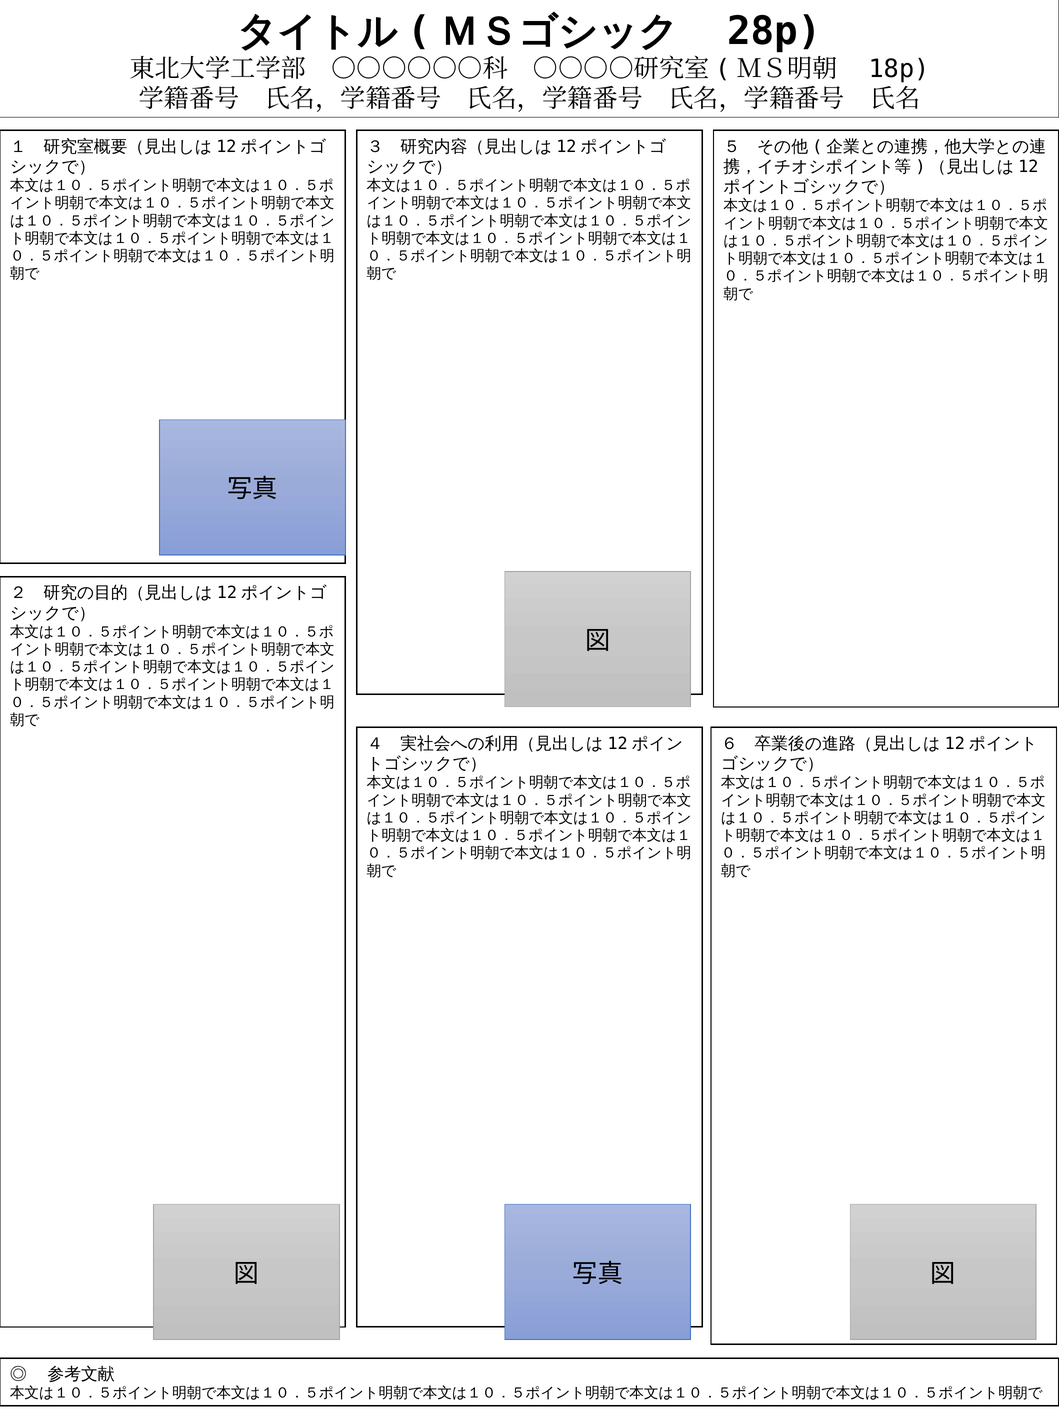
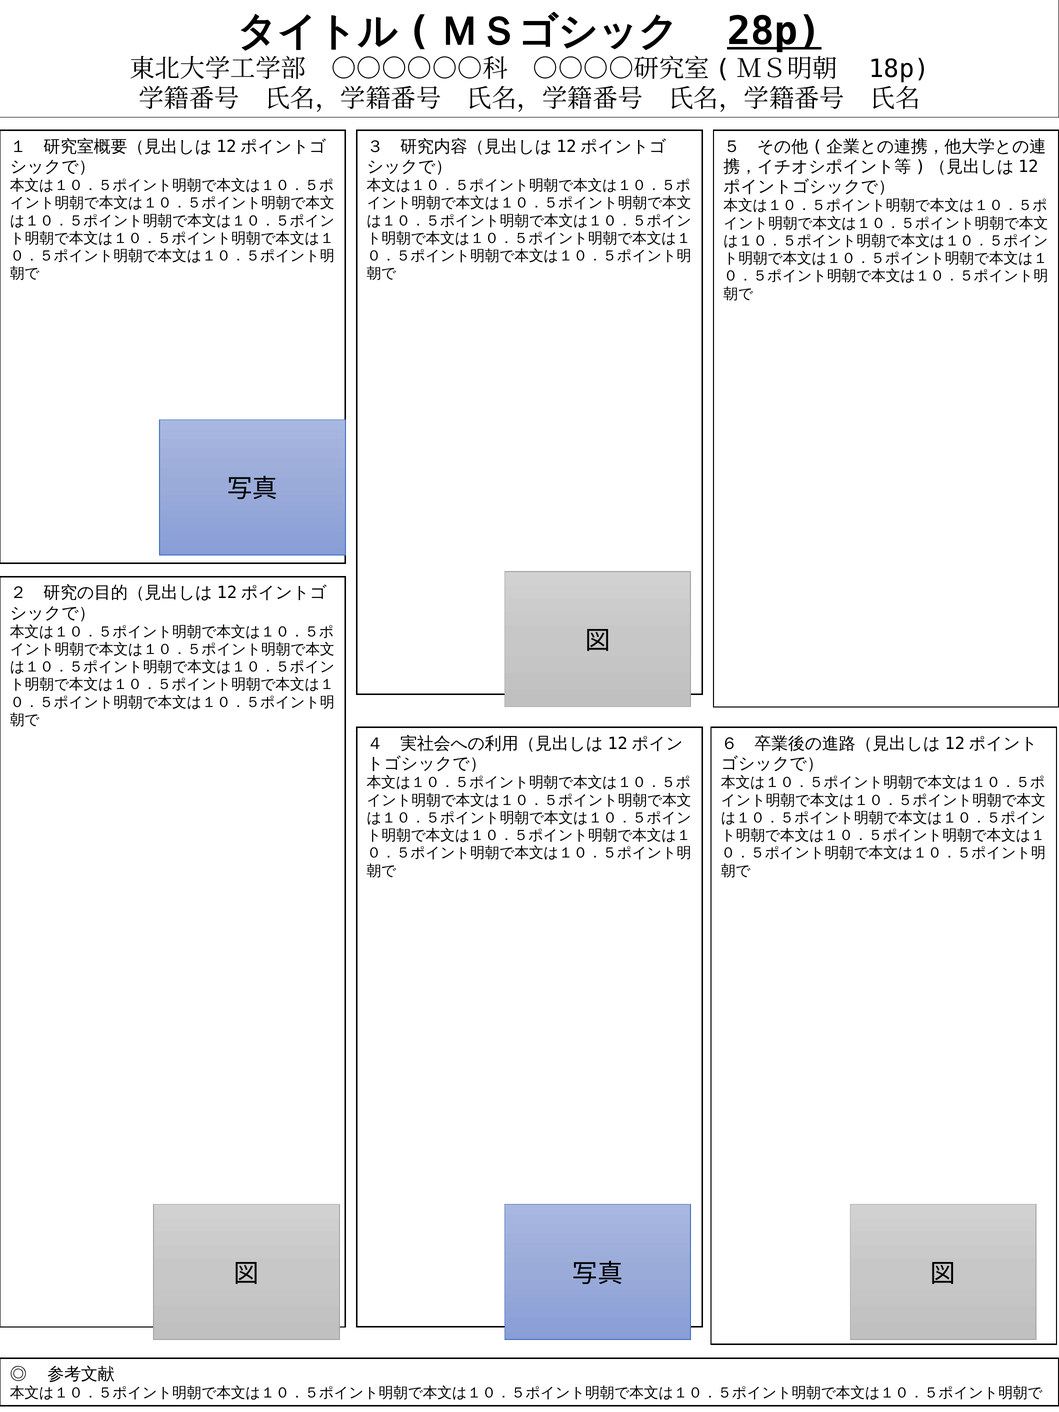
28p underline: none -> present
